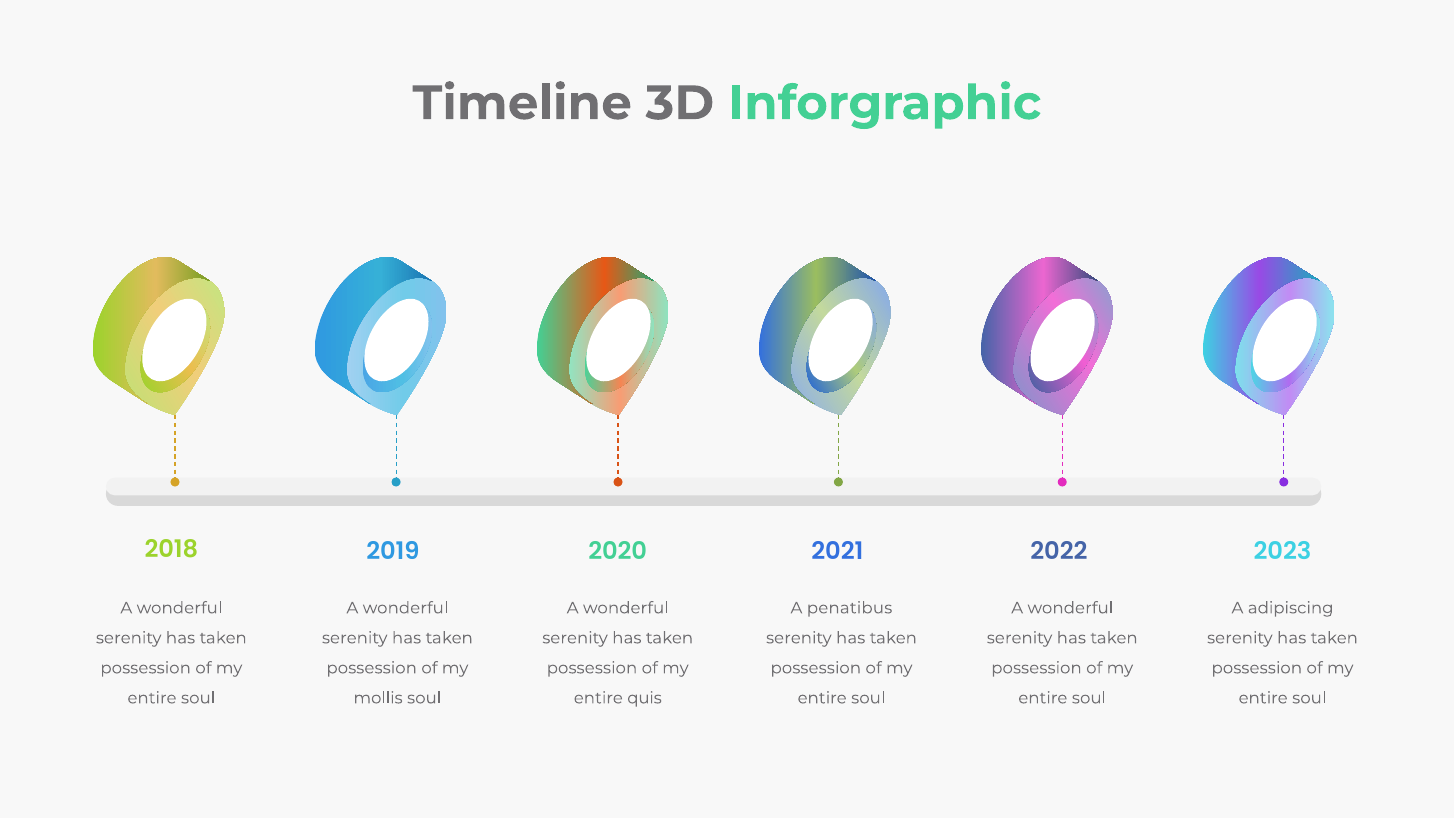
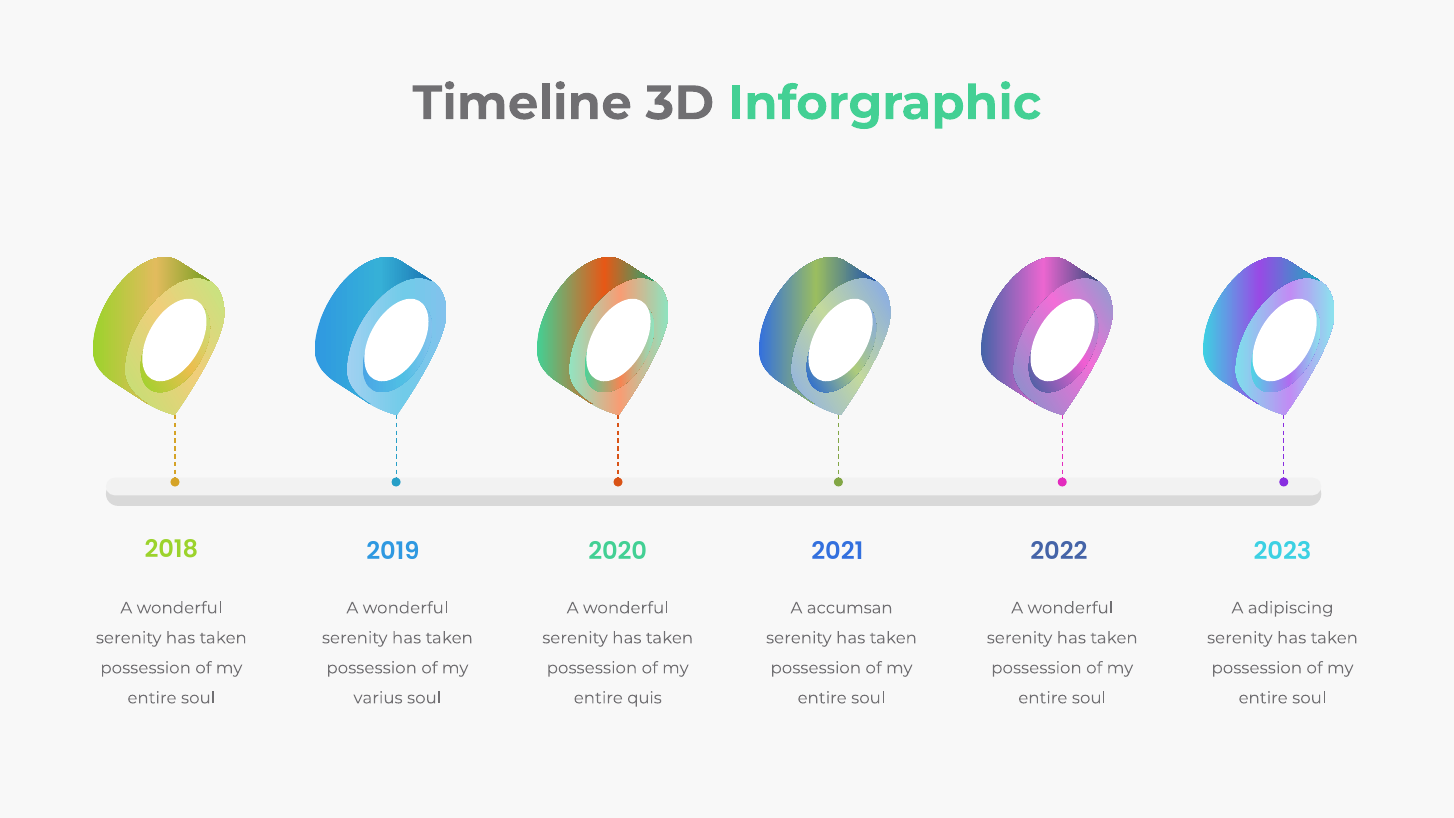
penatibus: penatibus -> accumsan
mollis: mollis -> varius
